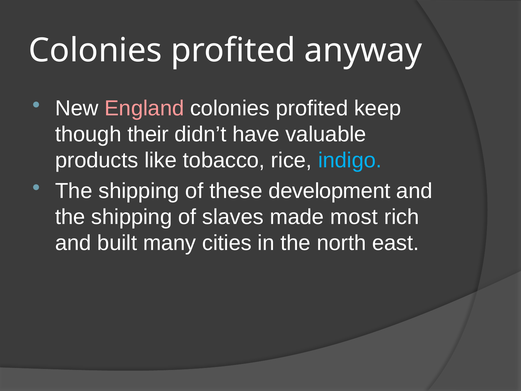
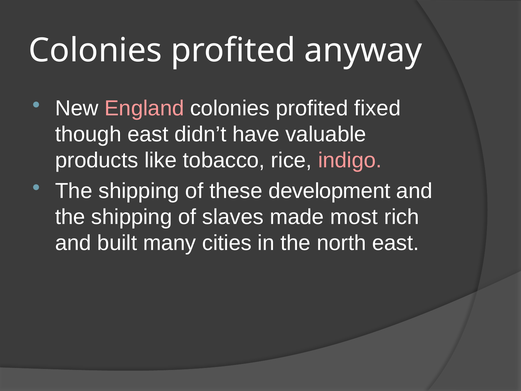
keep: keep -> fixed
though their: their -> east
indigo colour: light blue -> pink
